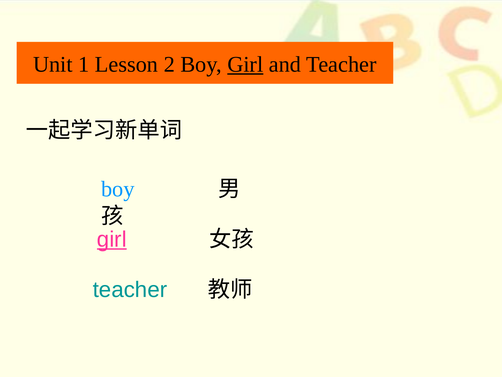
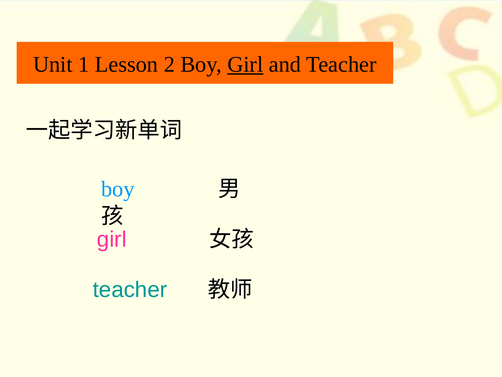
girl at (112, 239) underline: present -> none
